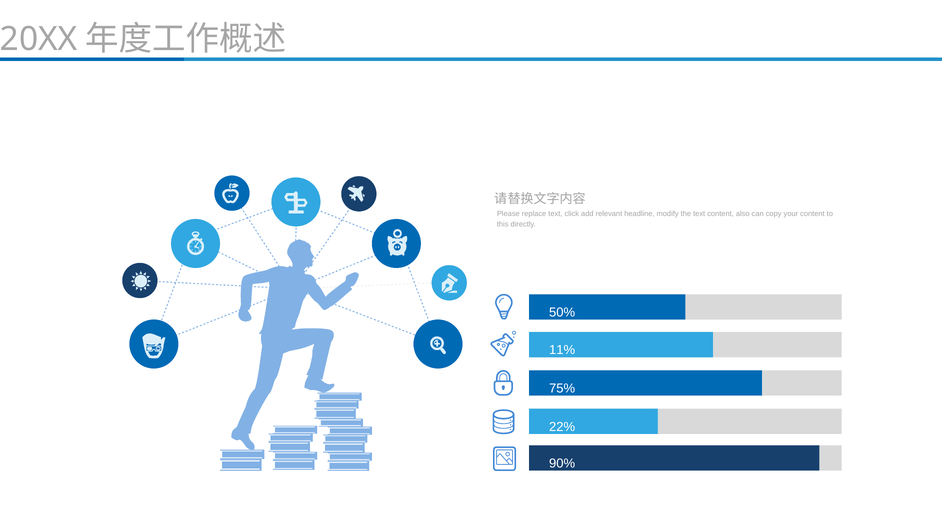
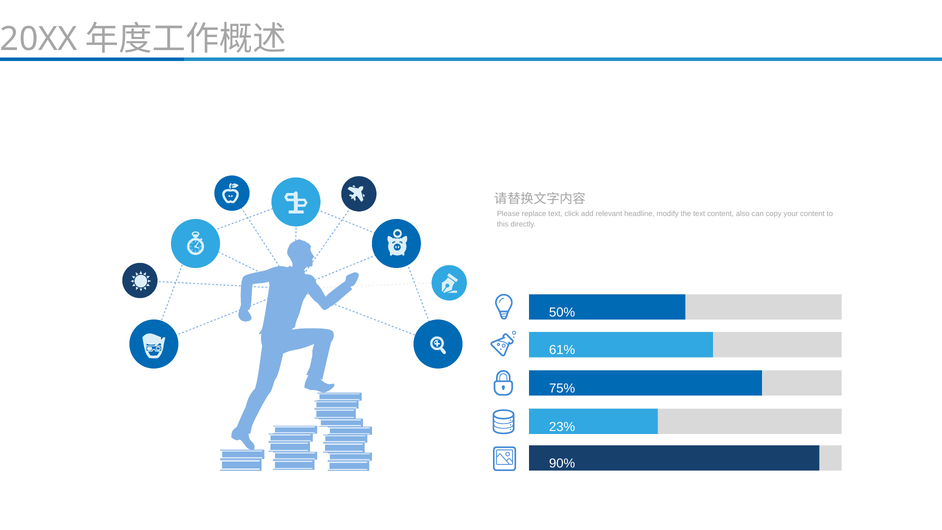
11%: 11% -> 61%
22%: 22% -> 23%
